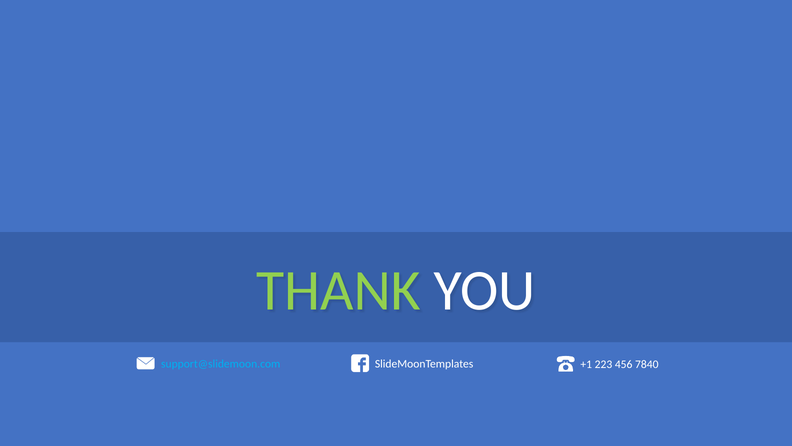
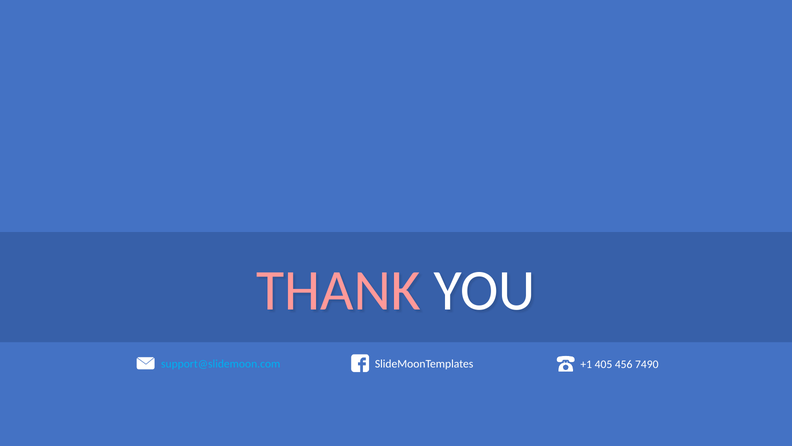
THANK colour: light green -> pink
223: 223 -> 405
7840: 7840 -> 7490
